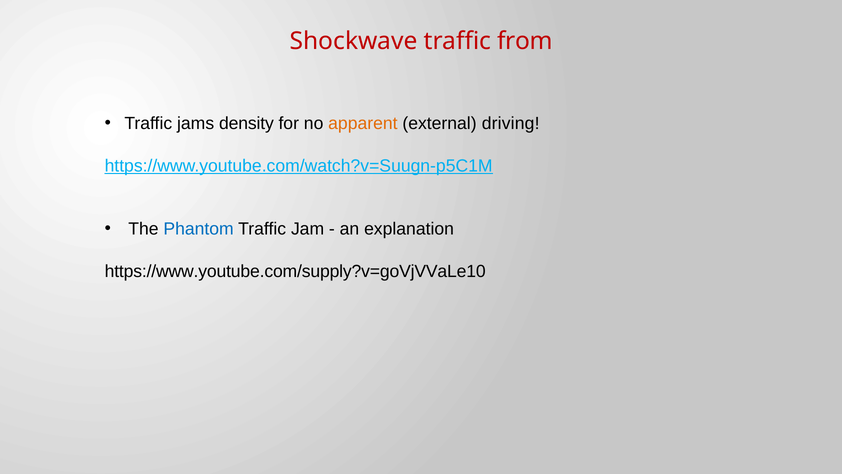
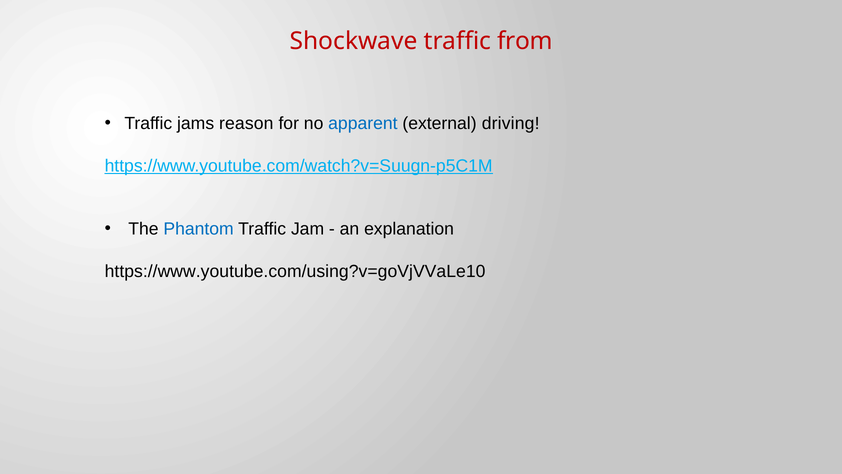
density: density -> reason
apparent colour: orange -> blue
https://www.youtube.com/supply?v=goVjVVaLe10: https://www.youtube.com/supply?v=goVjVVaLe10 -> https://www.youtube.com/using?v=goVjVVaLe10
